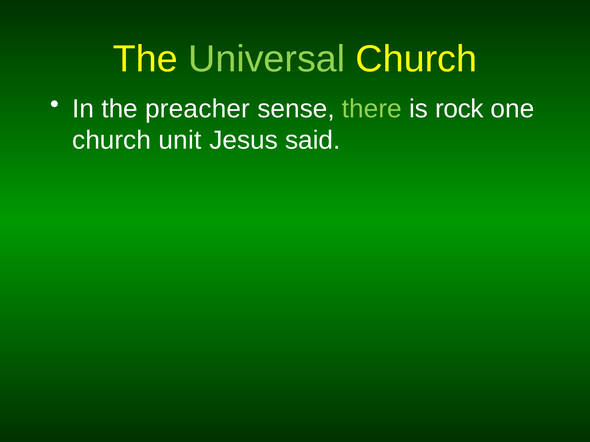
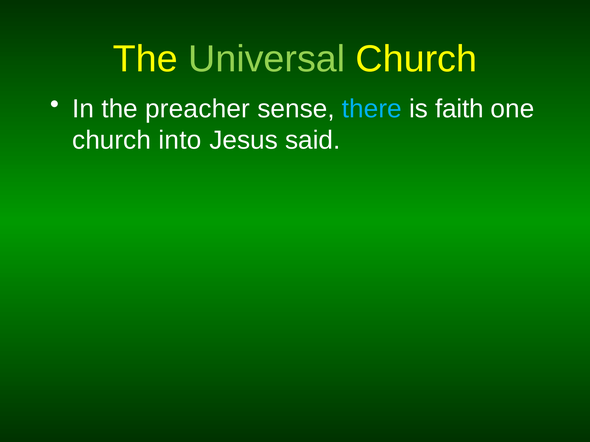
there colour: light green -> light blue
rock: rock -> faith
unit: unit -> into
